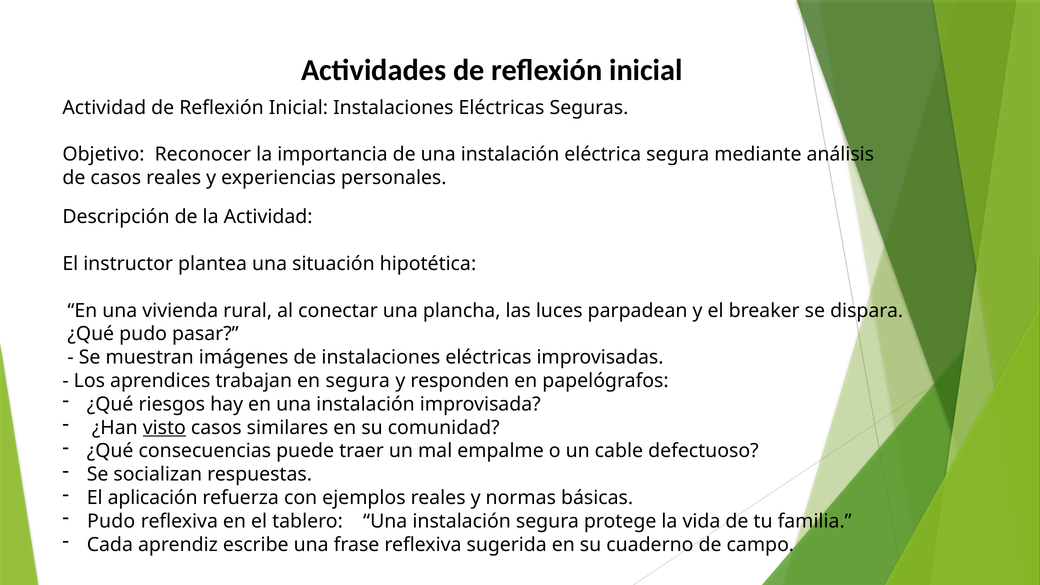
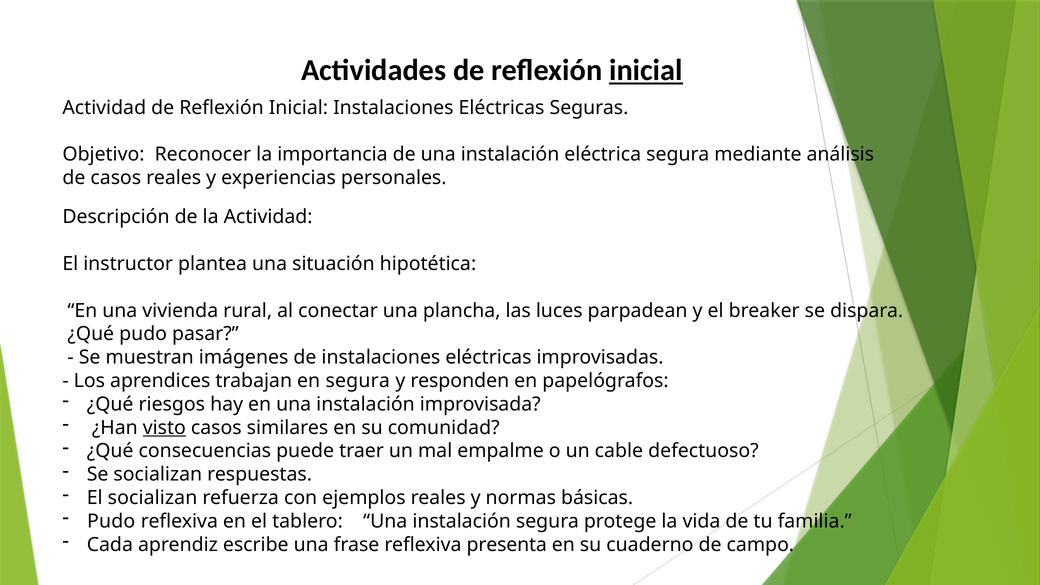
inicial at (646, 70) underline: none -> present
El aplicación: aplicación -> socializan
sugerida: sugerida -> presenta
